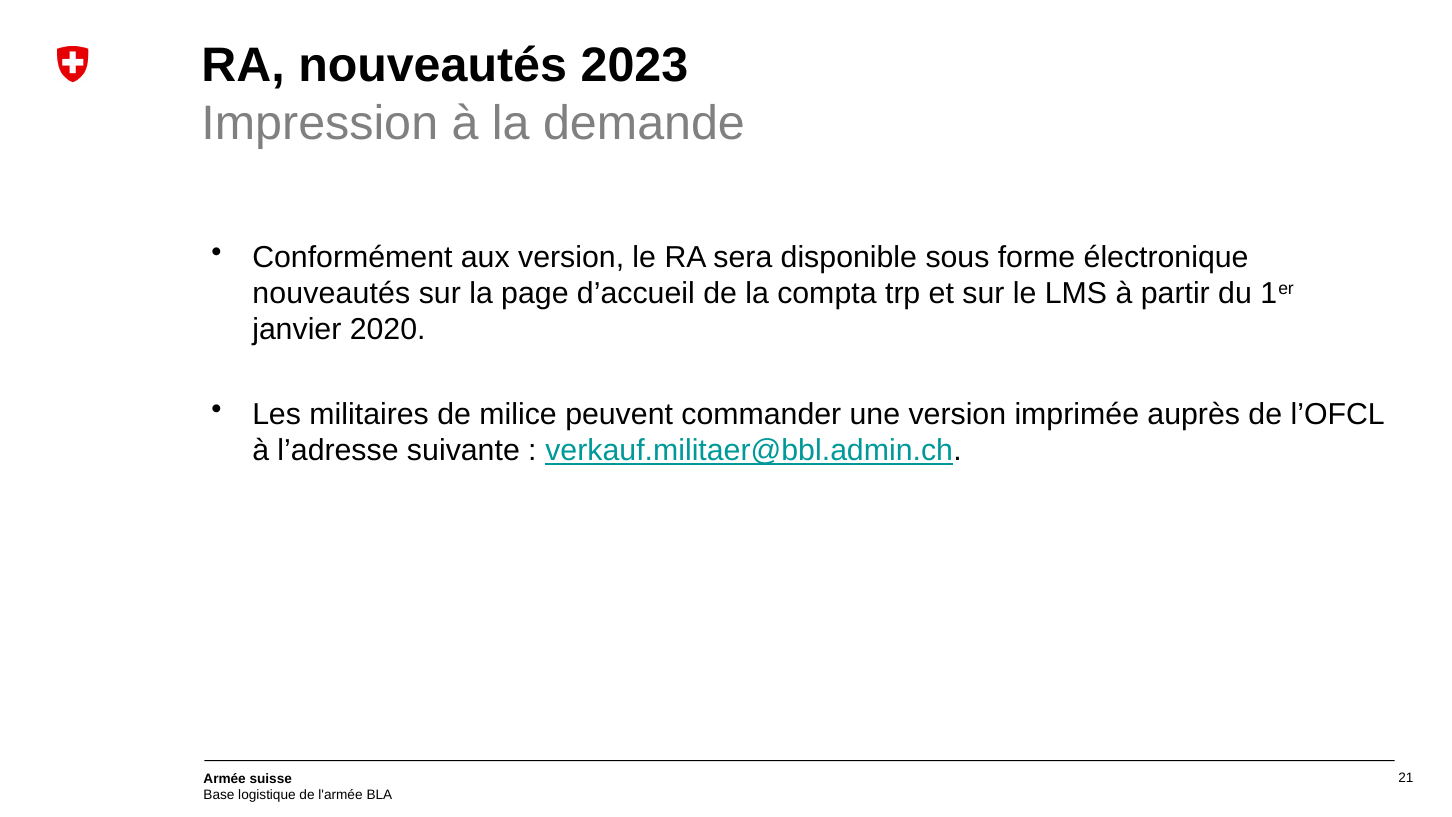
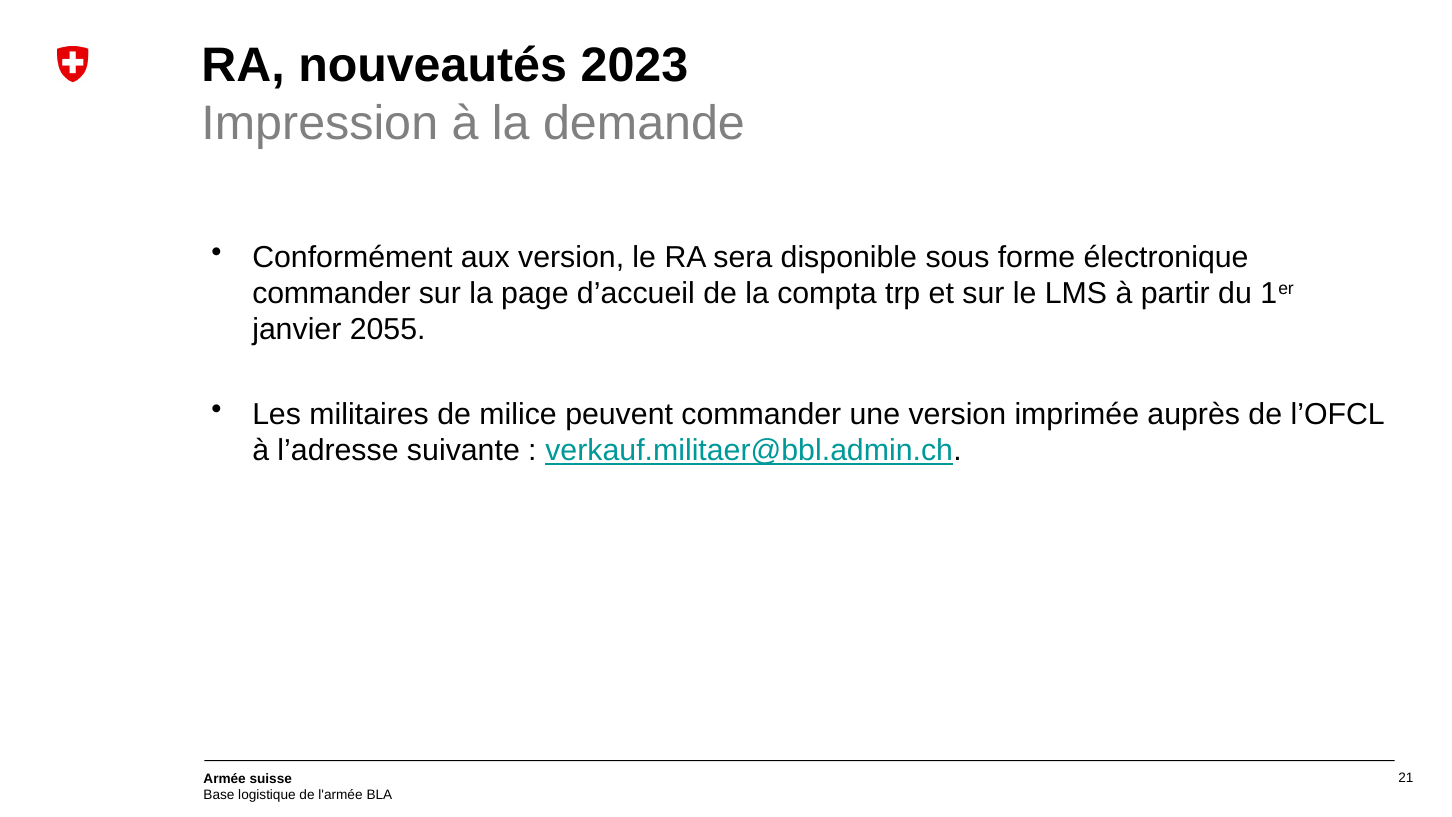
nouveautés at (331, 293): nouveautés -> commander
2020: 2020 -> 2055
